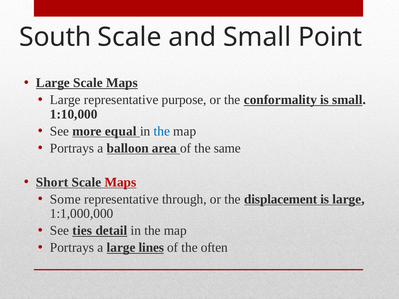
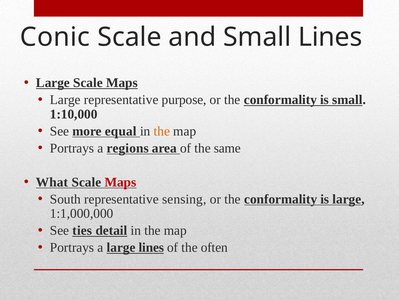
South: South -> Conic
Small Point: Point -> Lines
the at (162, 131) colour: blue -> orange
balloon: balloon -> regions
Short: Short -> What
Some: Some -> South
through: through -> sensing
displacement at (281, 199): displacement -> conformality
